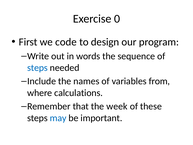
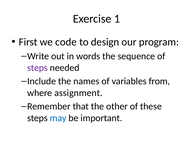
0: 0 -> 1
steps at (37, 68) colour: blue -> purple
calculations: calculations -> assignment
week: week -> other
